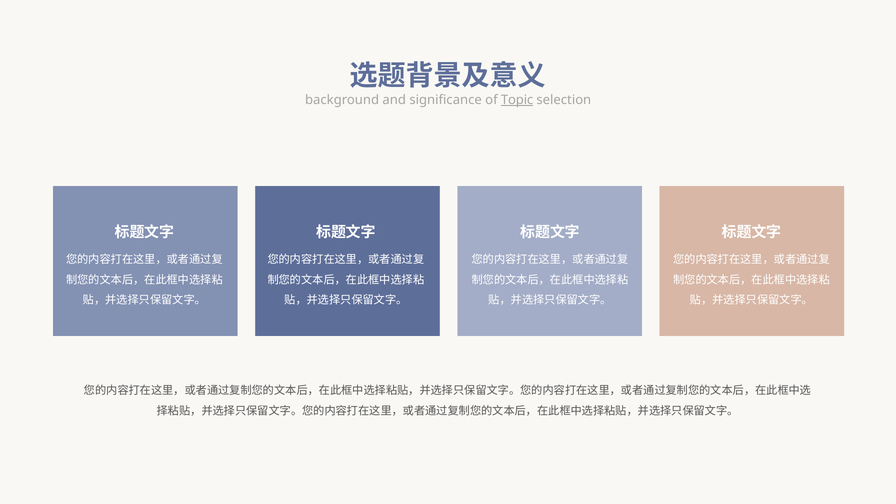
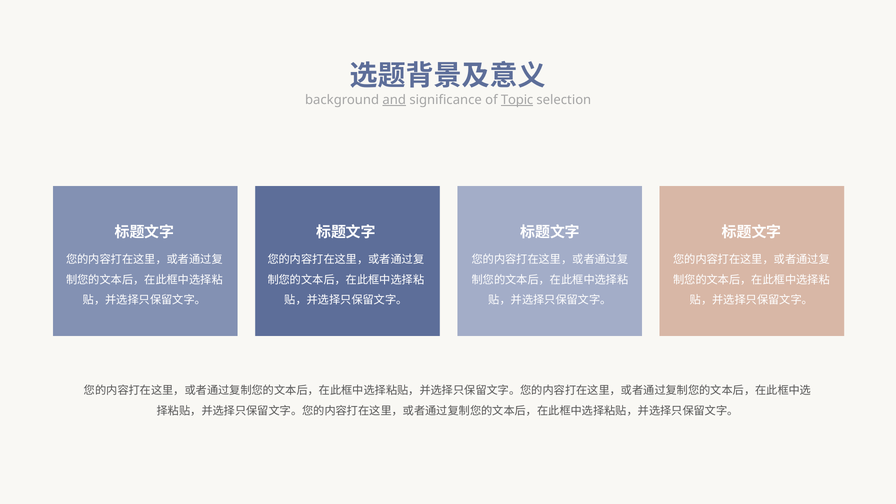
and underline: none -> present
